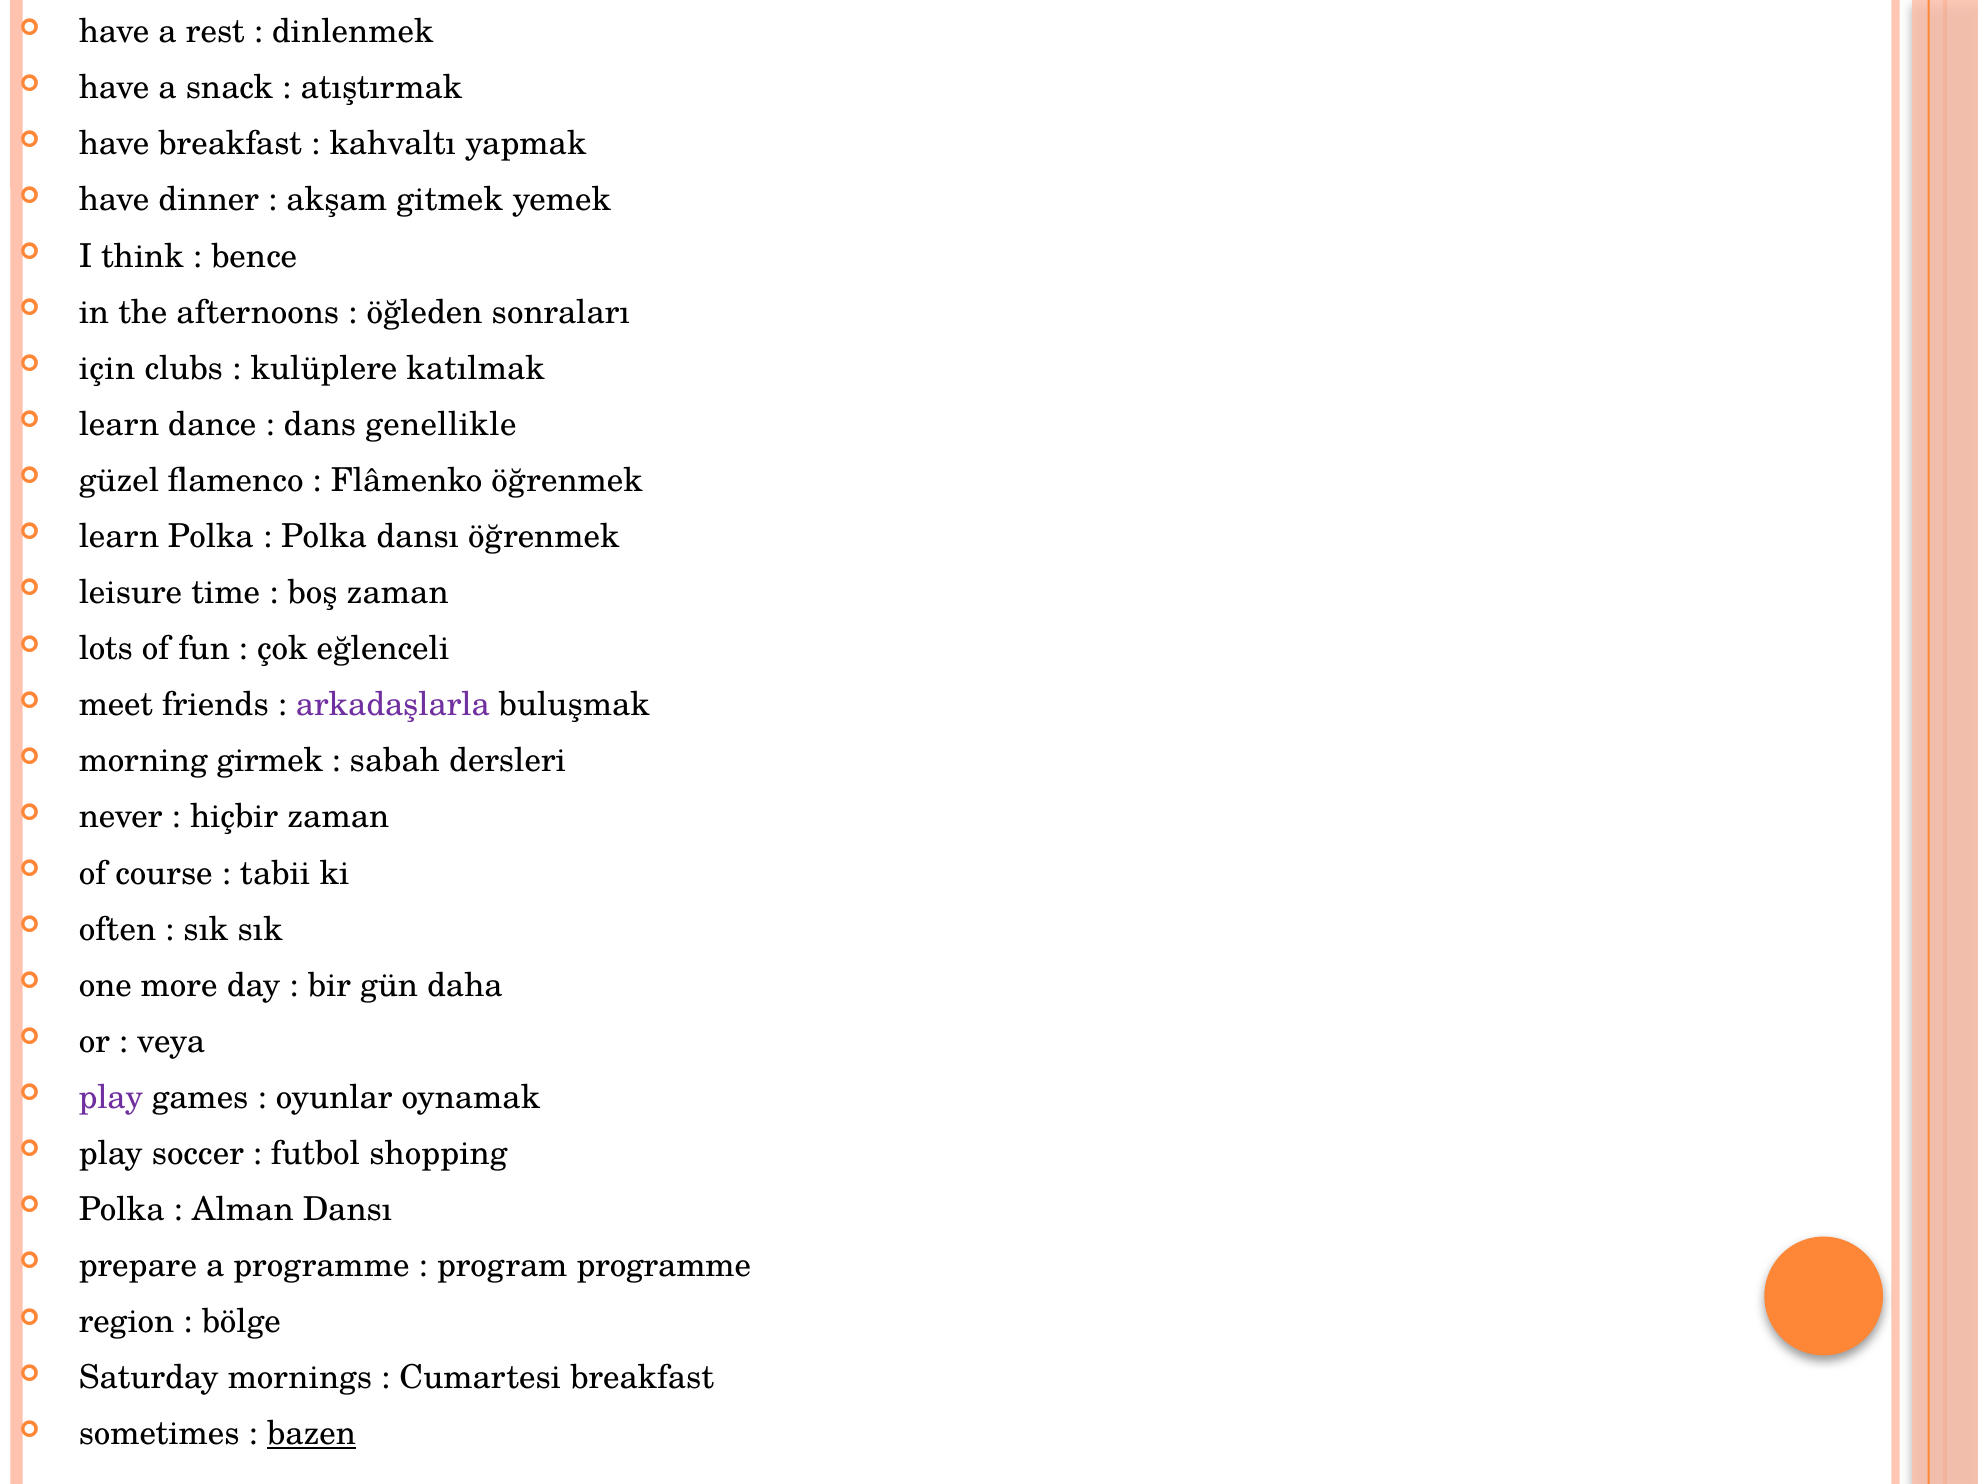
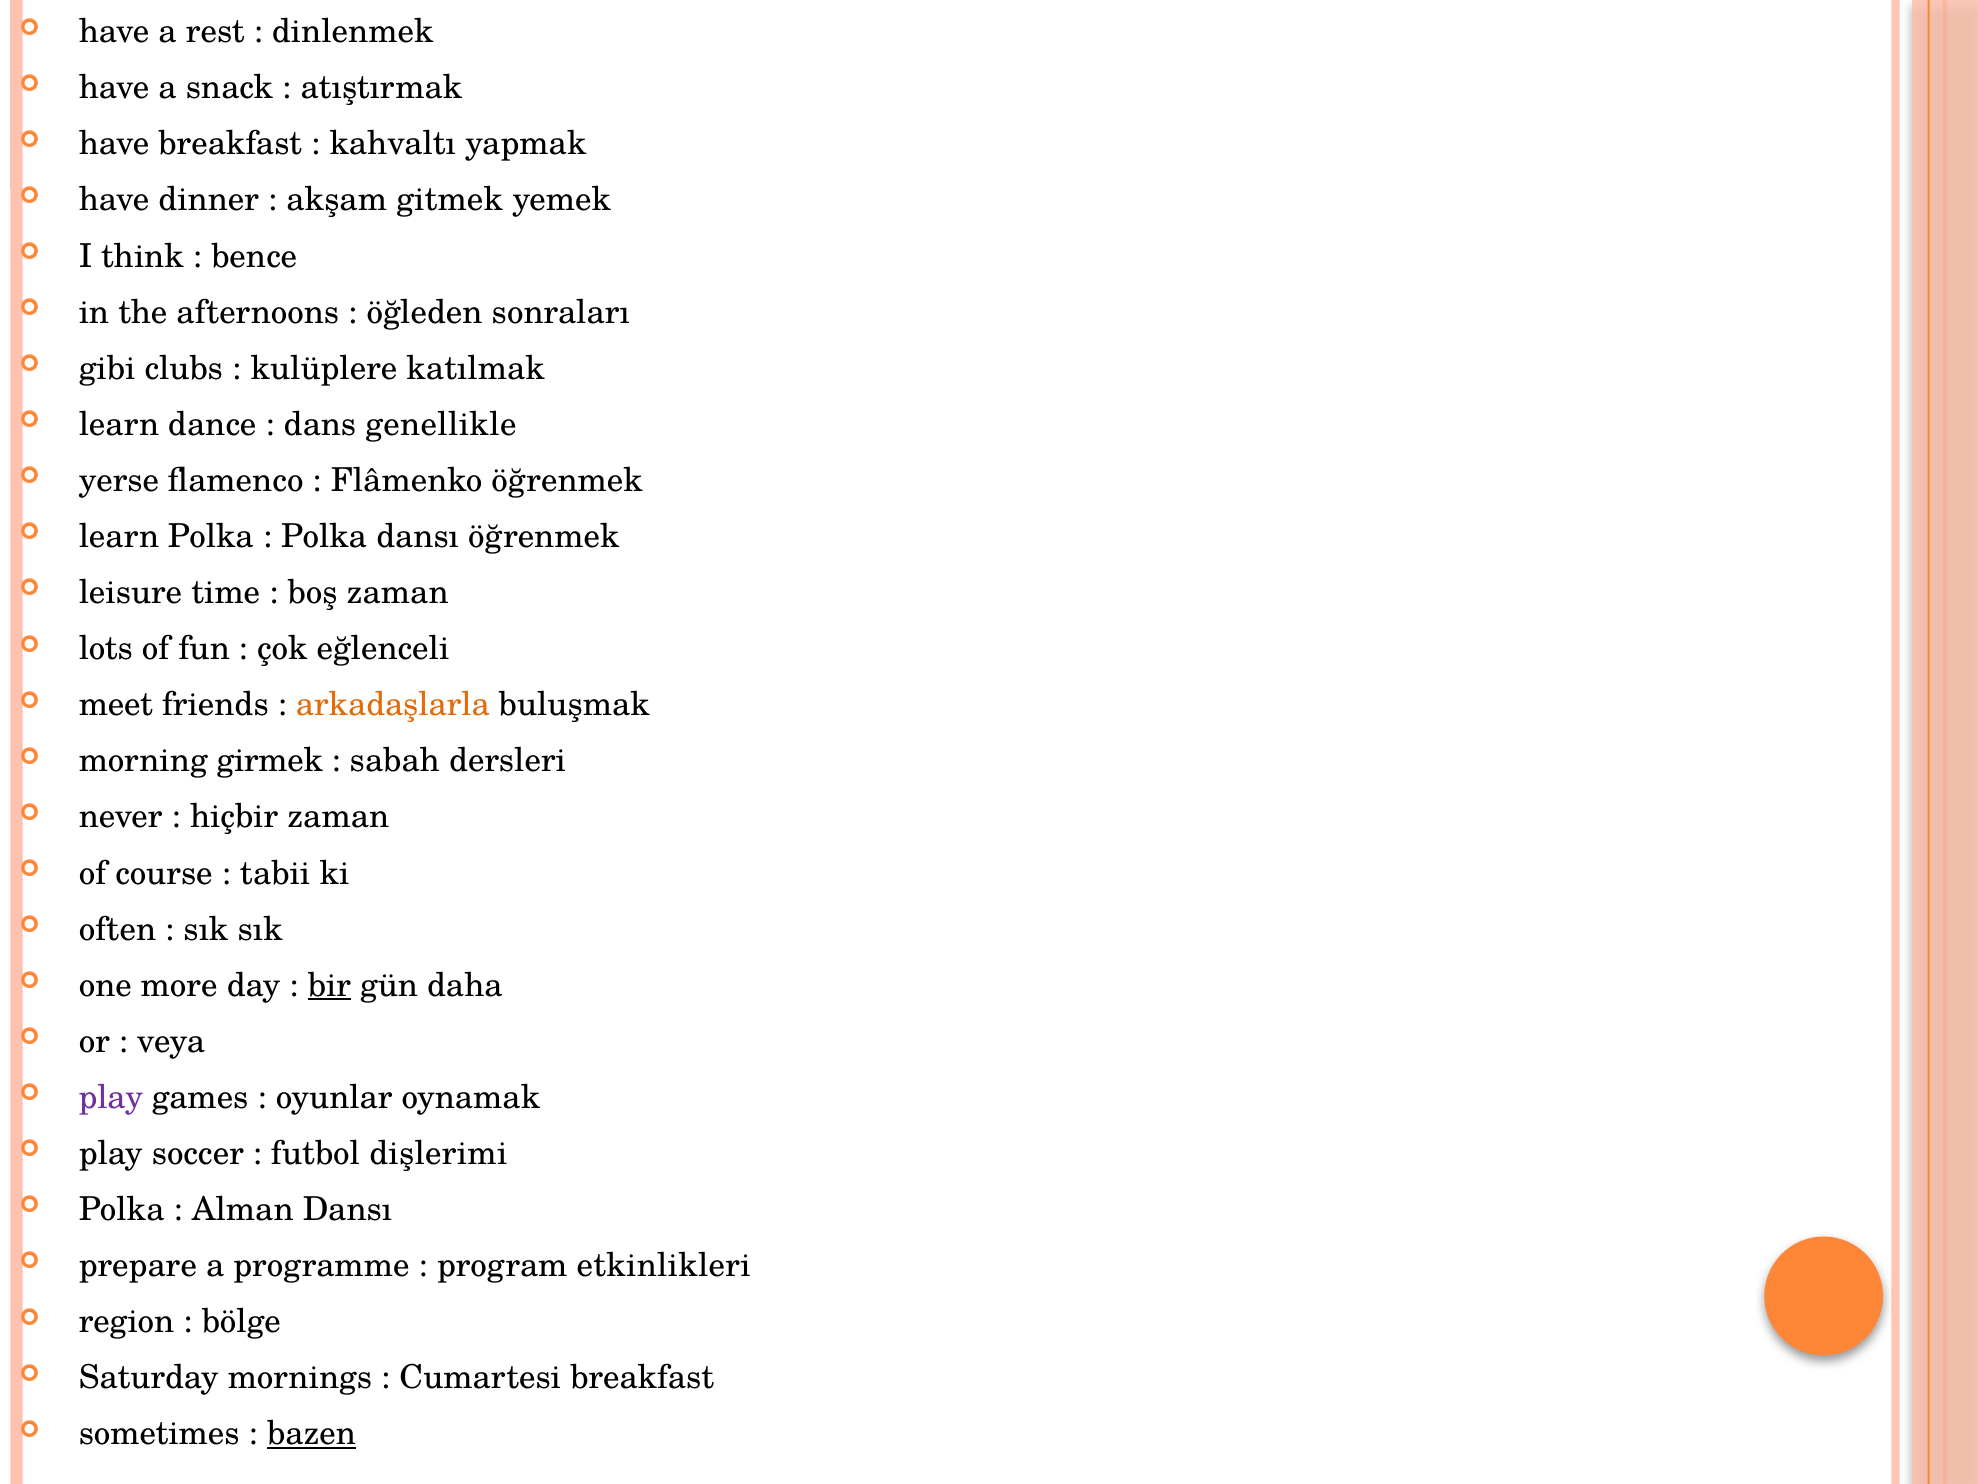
için: için -> gibi
güzel: güzel -> yerse
arkadaşlarla colour: purple -> orange
bir underline: none -> present
shopping: shopping -> dişlerimi
program programme: programme -> etkinlikleri
